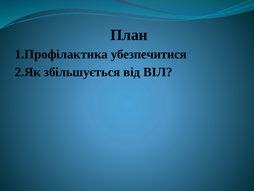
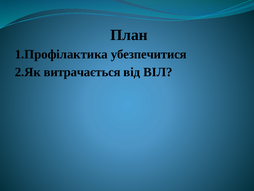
збільшується: збільшується -> витрачається
